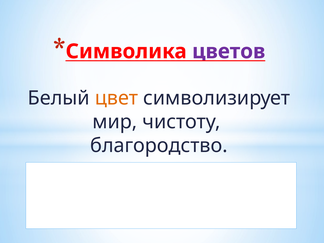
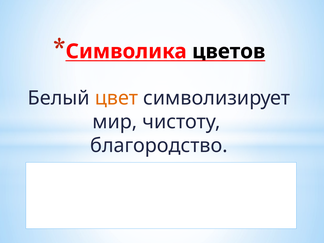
цветов colour: purple -> black
